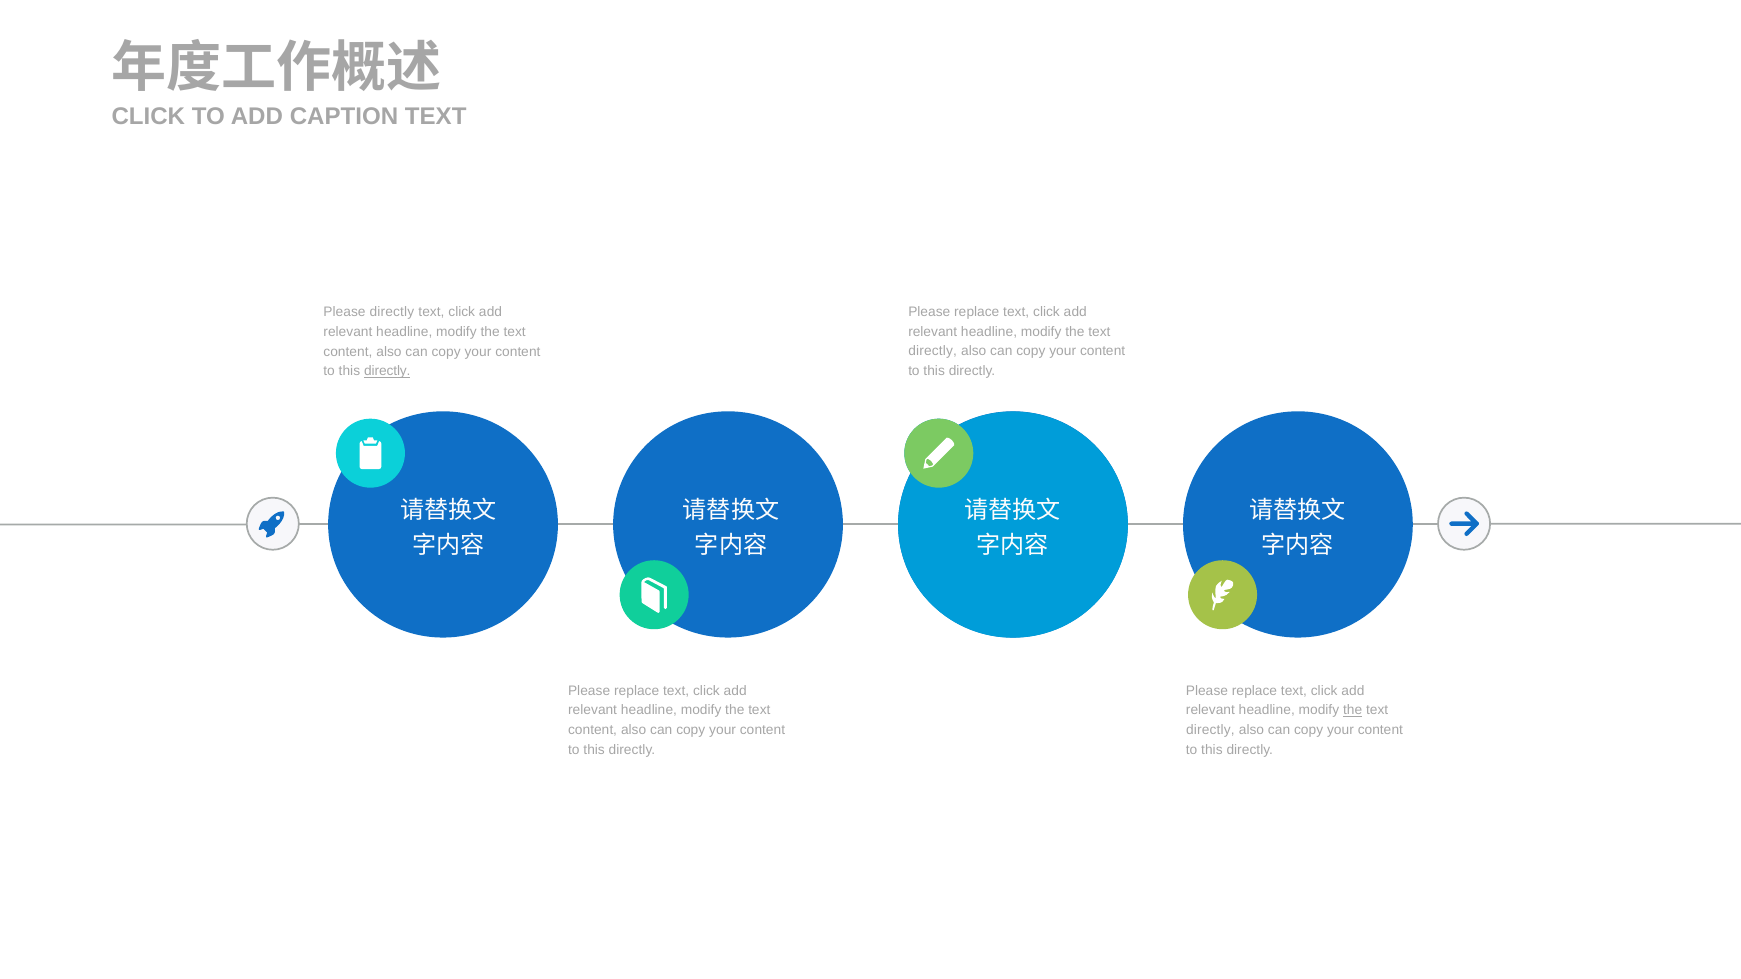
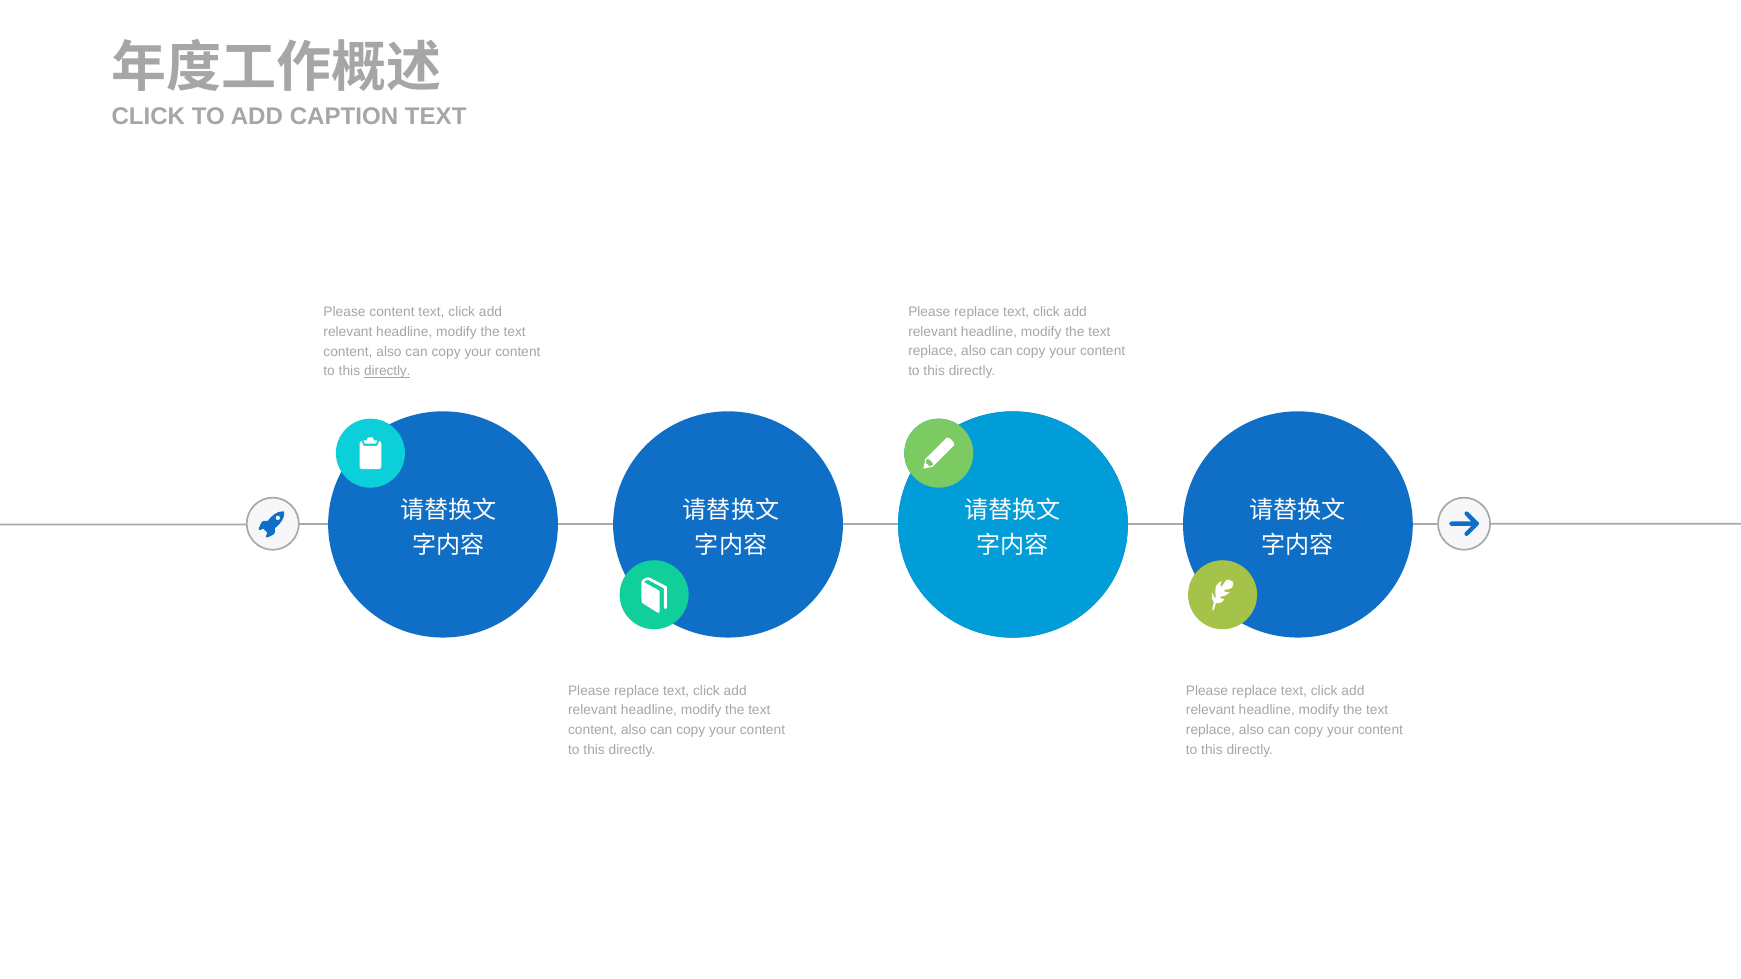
Please directly: directly -> content
directly at (933, 352): directly -> replace
the at (1353, 711) underline: present -> none
directly at (1210, 730): directly -> replace
